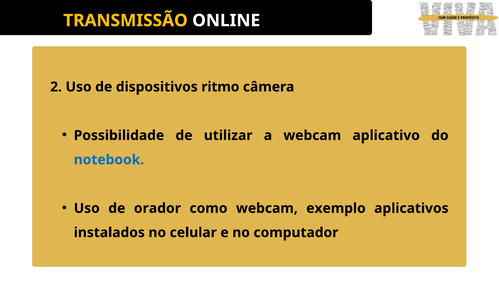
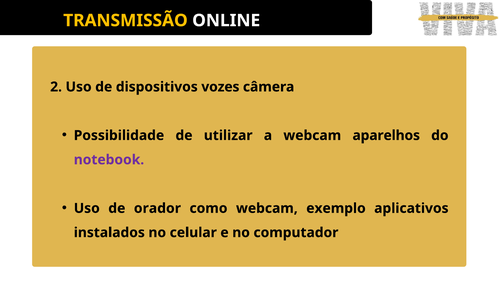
ritmo: ritmo -> vozes
aplicativo: aplicativo -> aparelhos
notebook colour: blue -> purple
